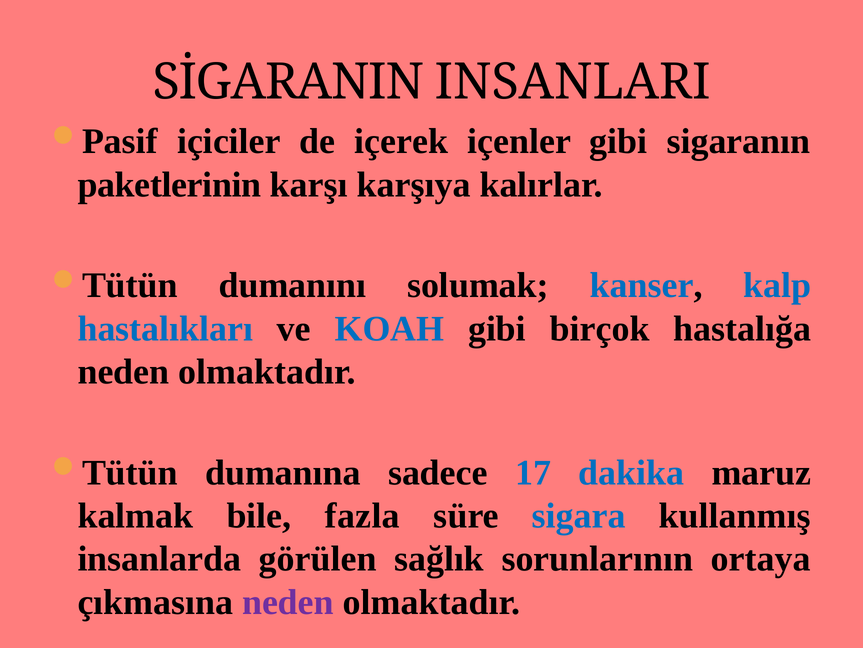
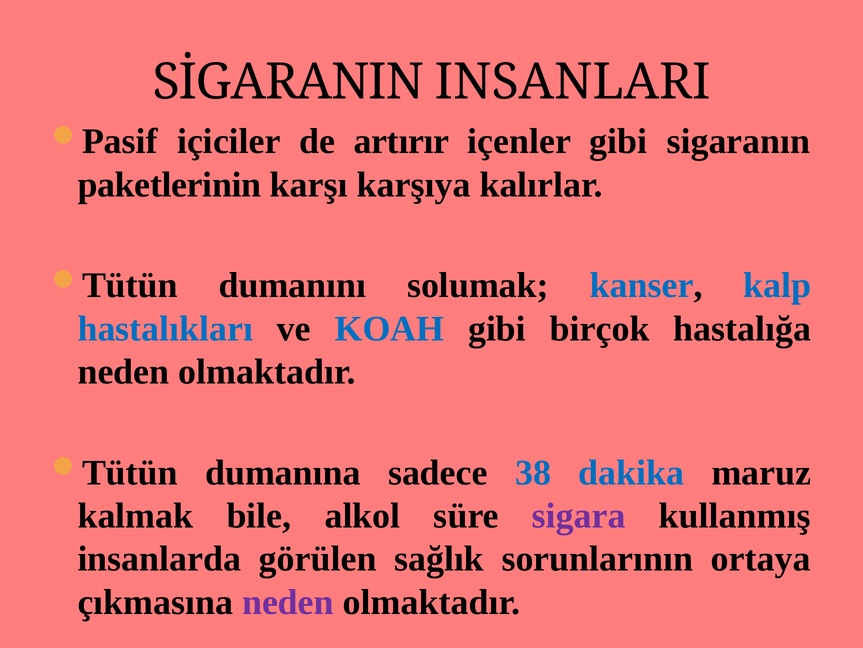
içerek: içerek -> artırır
17: 17 -> 38
fazla: fazla -> alkol
sigara colour: blue -> purple
